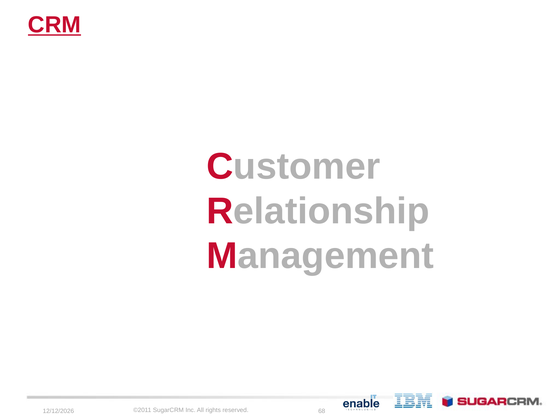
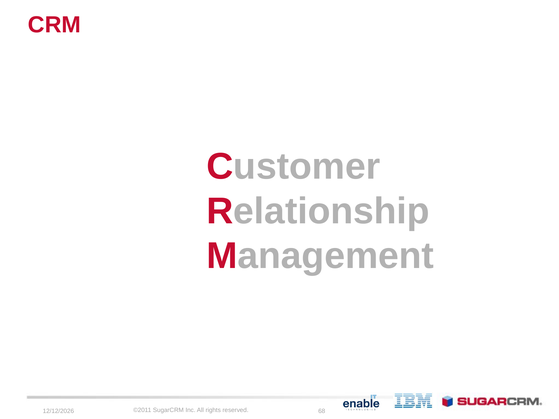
CRM underline: present -> none
